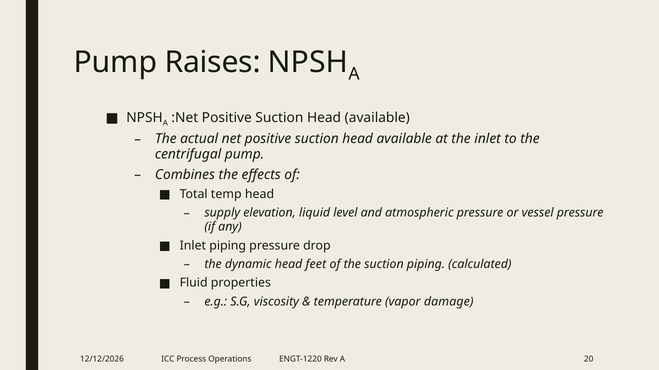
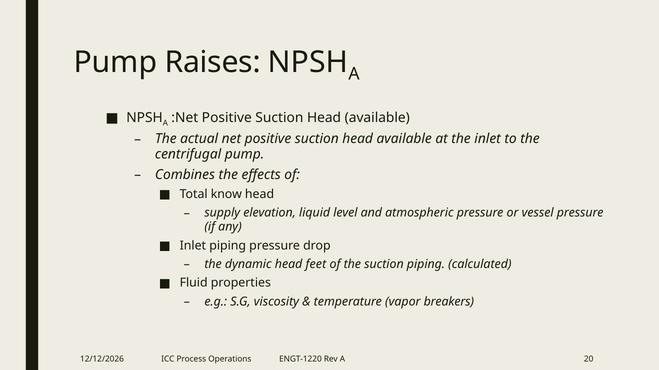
temp: temp -> know
damage: damage -> breakers
